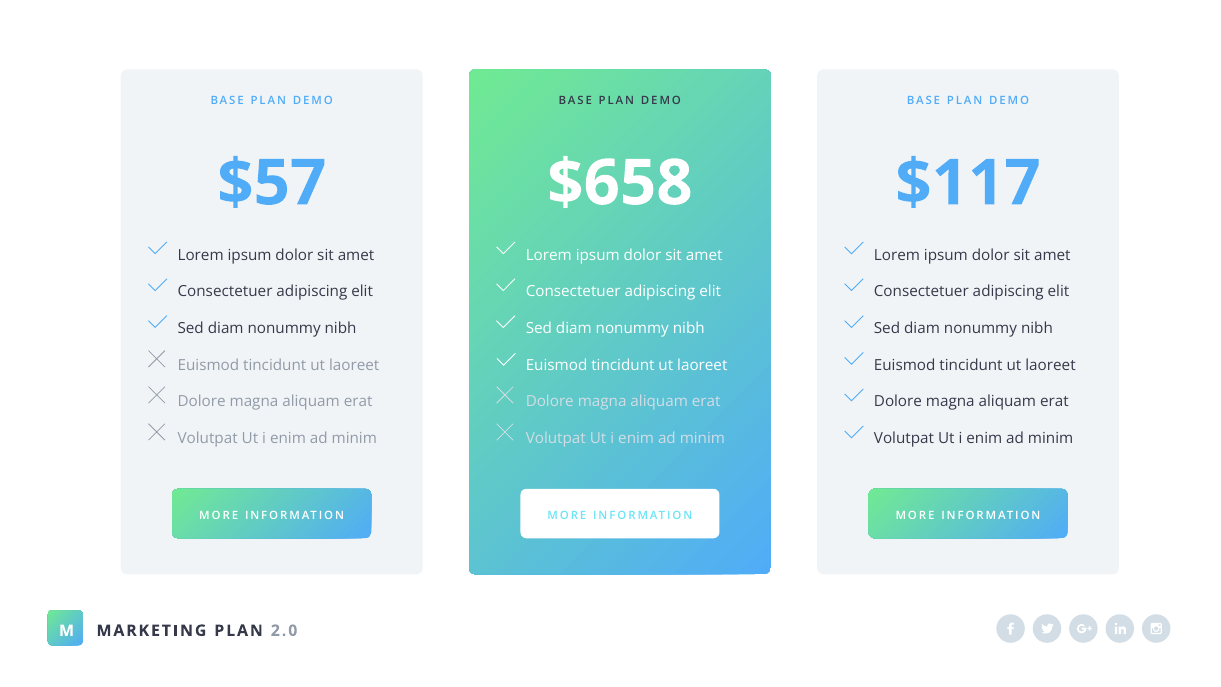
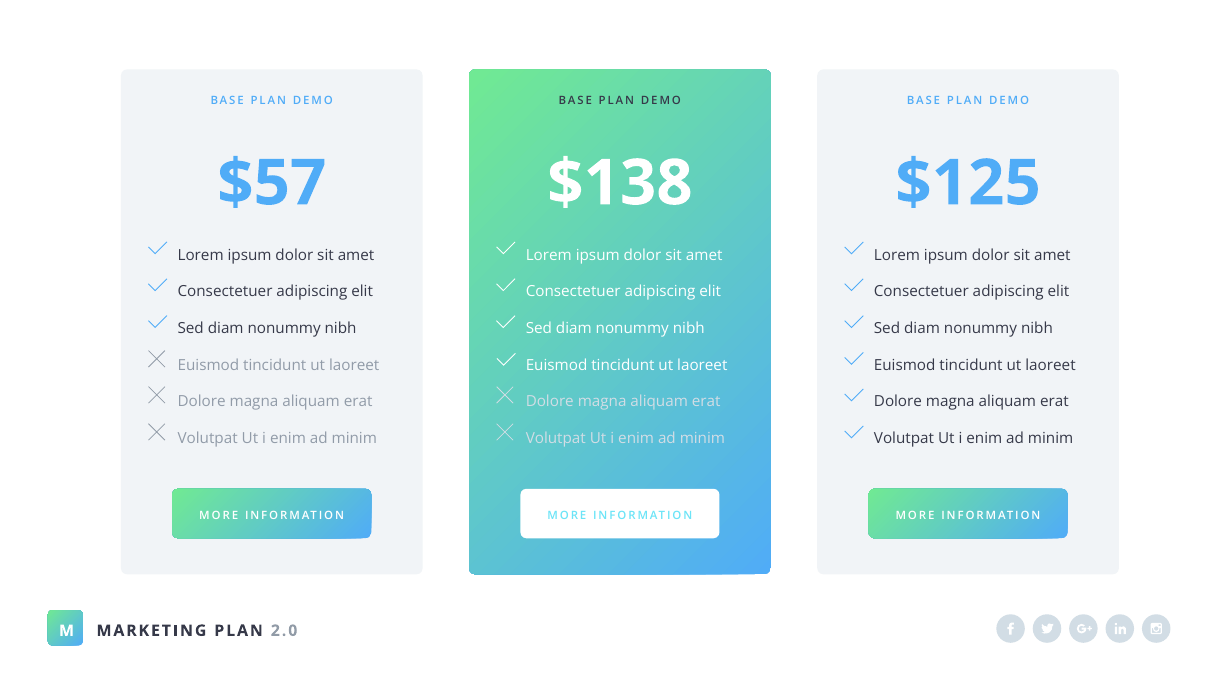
$658: $658 -> $138
$117: $117 -> $125
